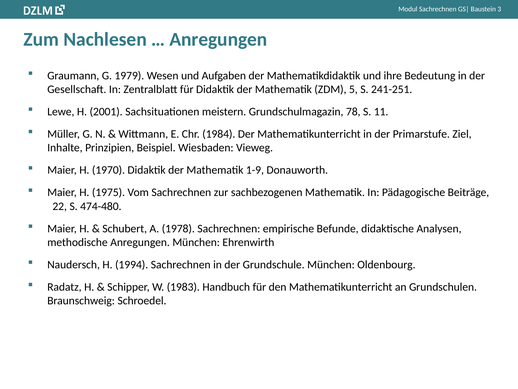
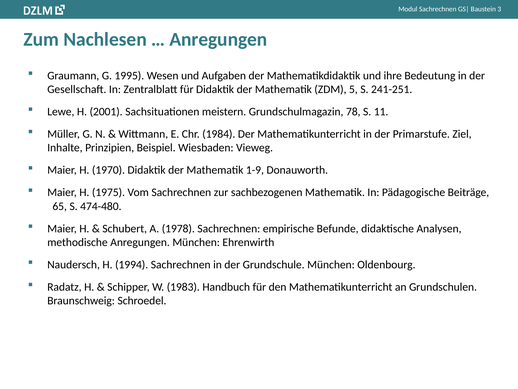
1979: 1979 -> 1995
22: 22 -> 65
